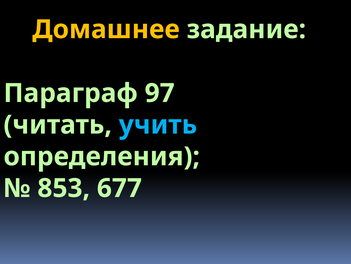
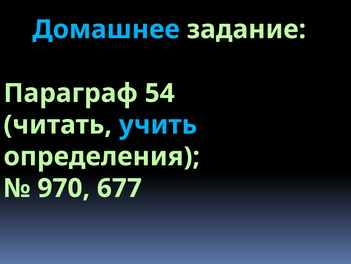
Домашнее colour: yellow -> light blue
97: 97 -> 54
853: 853 -> 970
